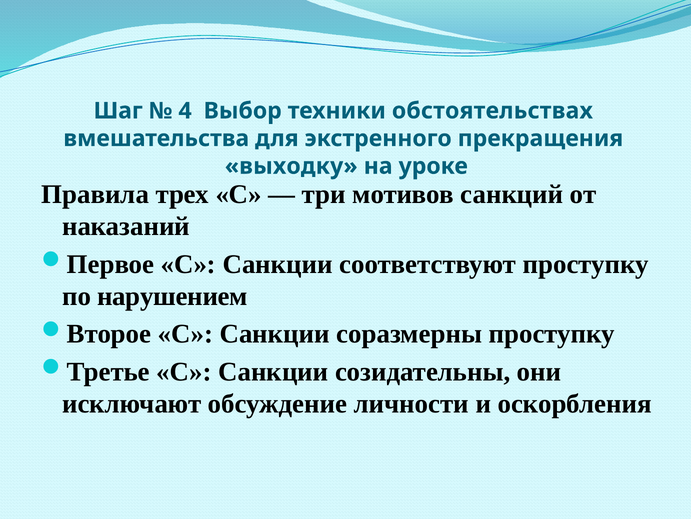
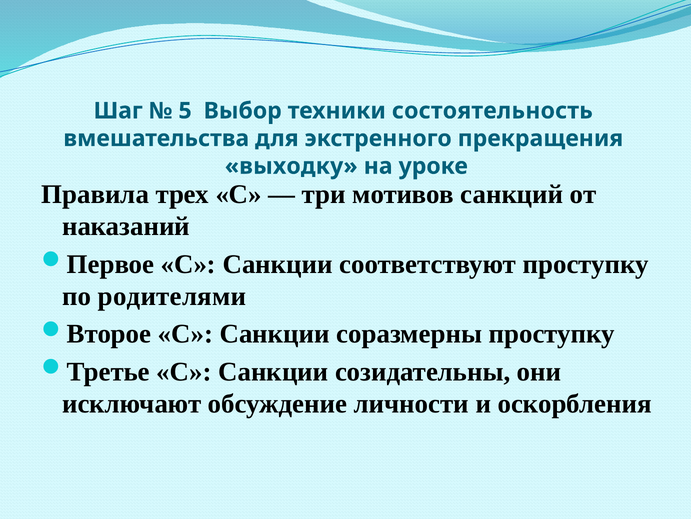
4: 4 -> 5
обстоятельствах: обстоятельствах -> состоятельность
нарушением: нарушением -> родителями
